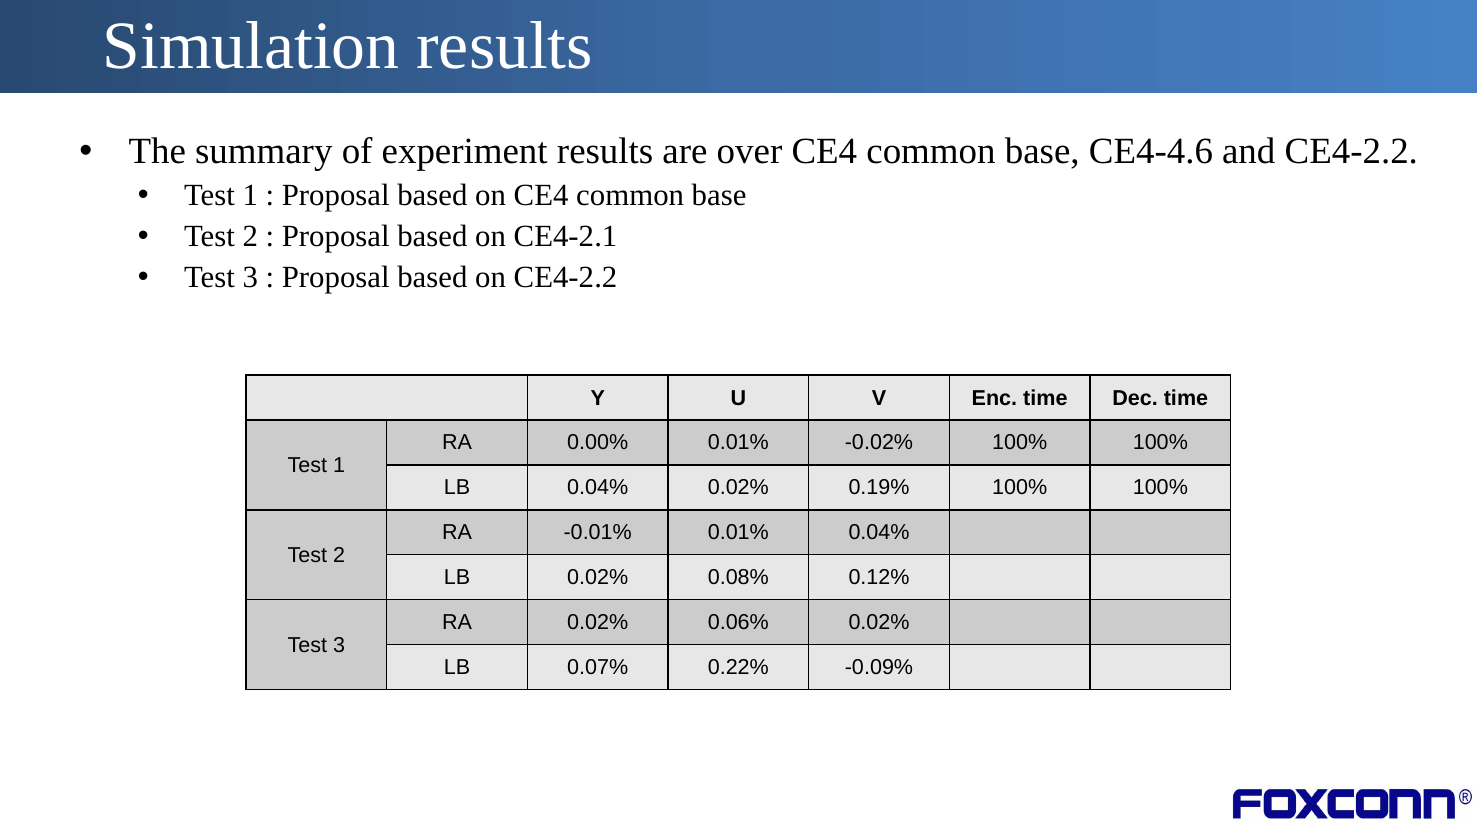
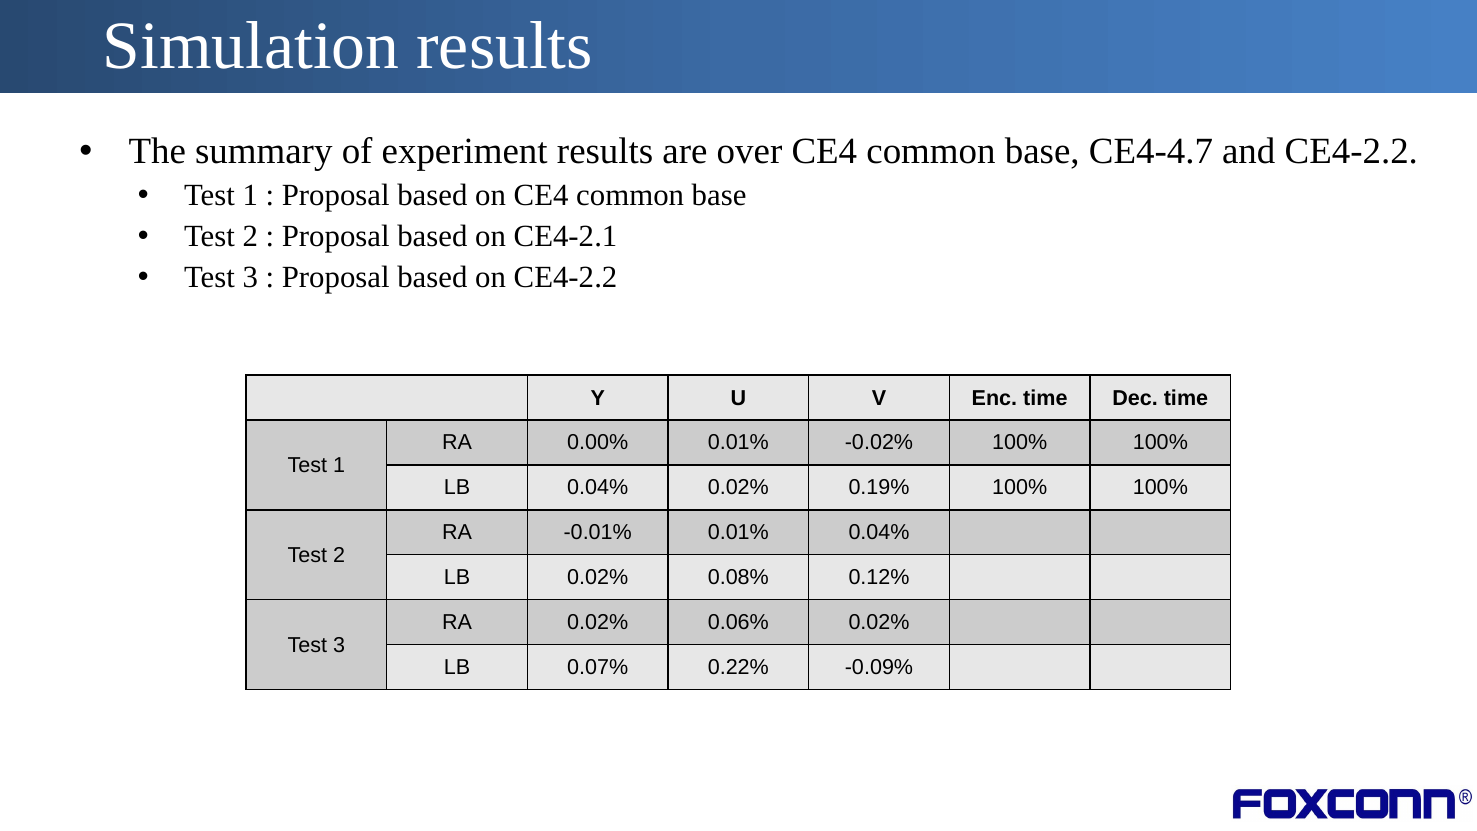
CE4-4.6: CE4-4.6 -> CE4-4.7
